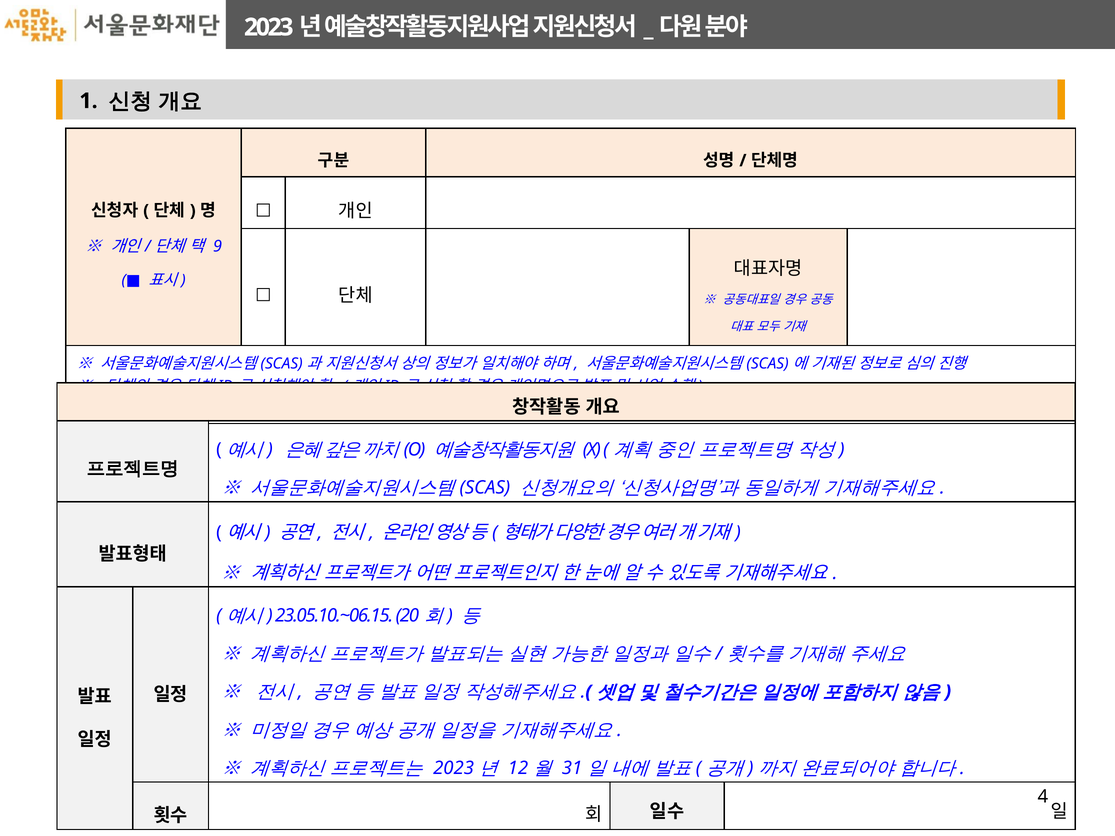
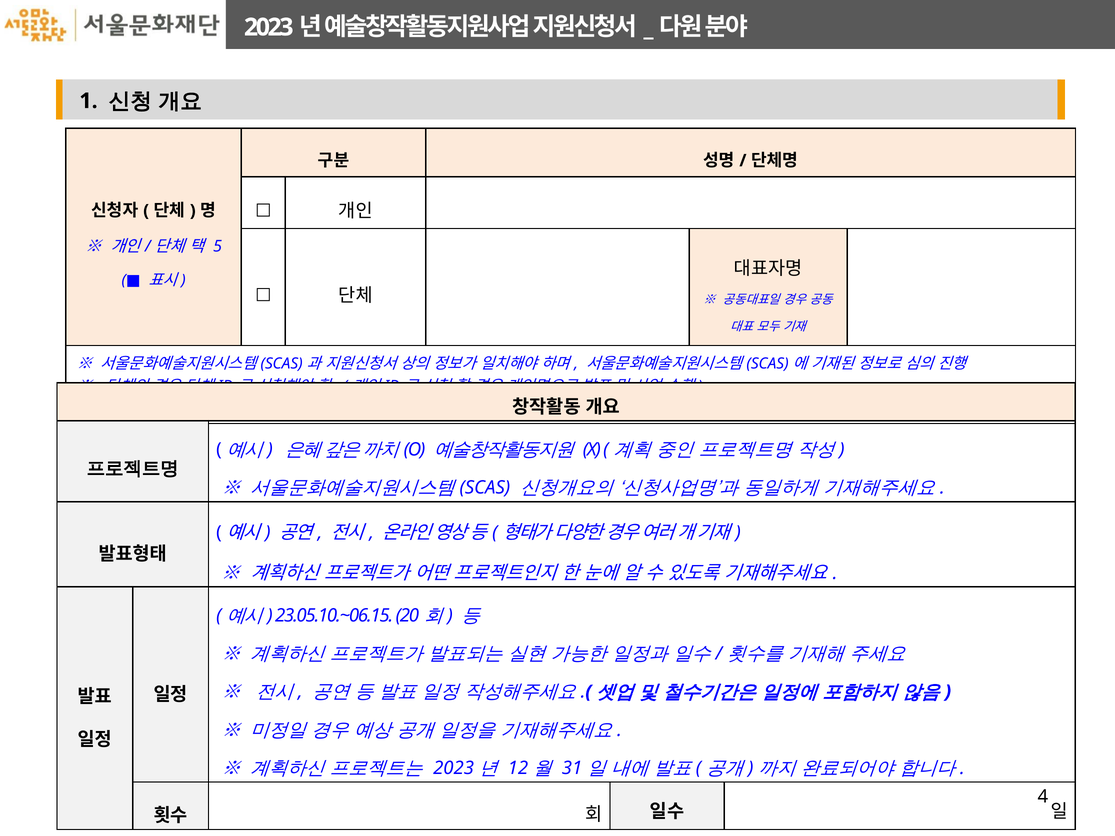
9: 9 -> 5
